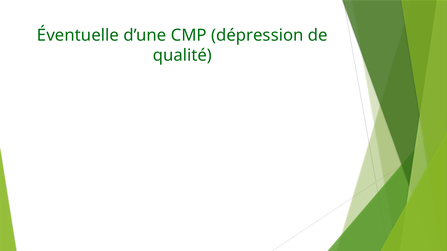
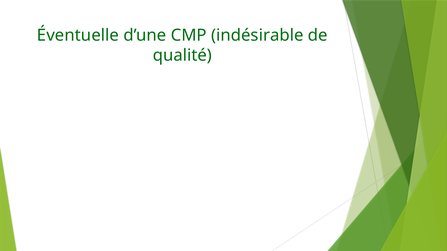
dépression: dépression -> indésirable
